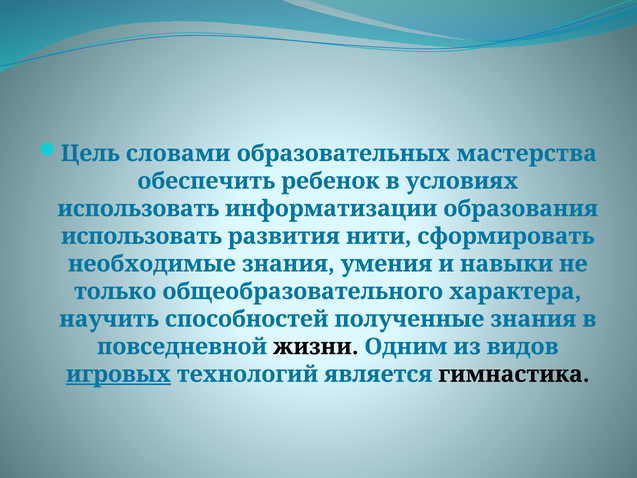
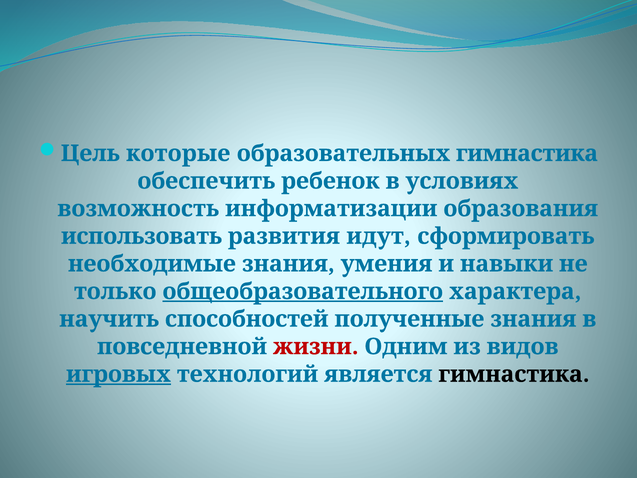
словами: словами -> которые
образовательных мастерства: мастерства -> гимнастика
использовать at (138, 209): использовать -> возможность
нити: нити -> идут
общеобразовательного underline: none -> present
жизни colour: black -> red
